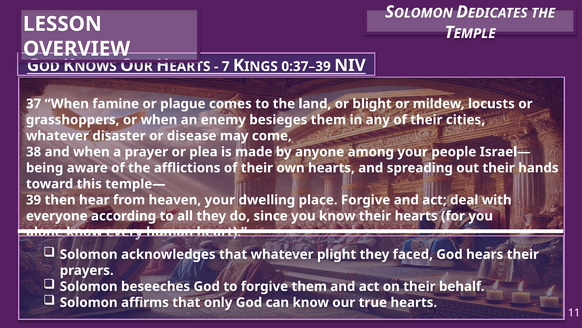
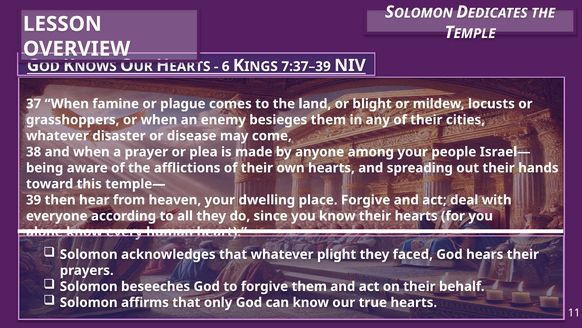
7: 7 -> 6
0:37–39: 0:37–39 -> 7:37–39
